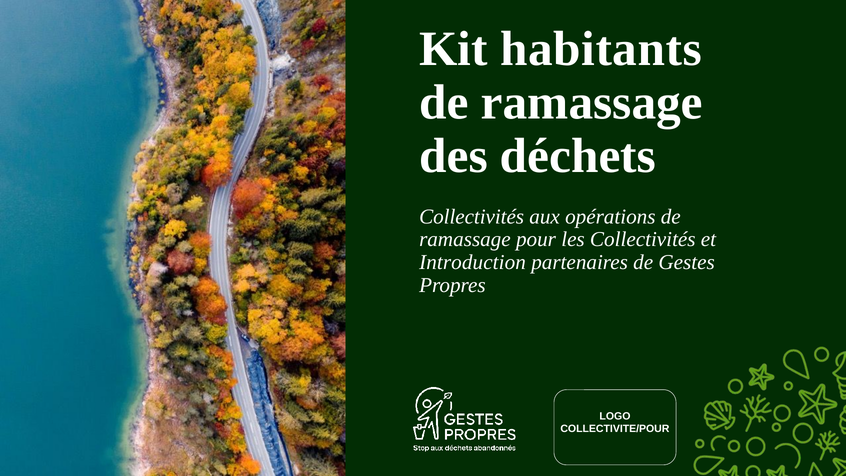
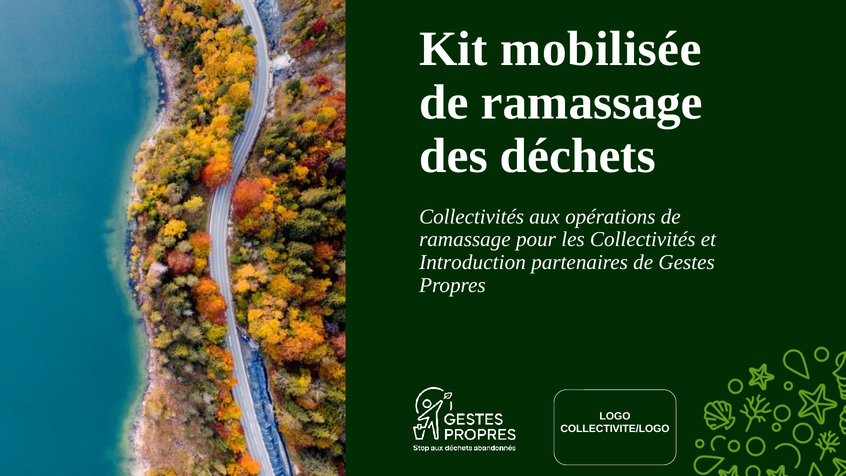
habitants: habitants -> mobilisée
COLLECTIVITE/POUR: COLLECTIVITE/POUR -> COLLECTIVITE/LOGO
